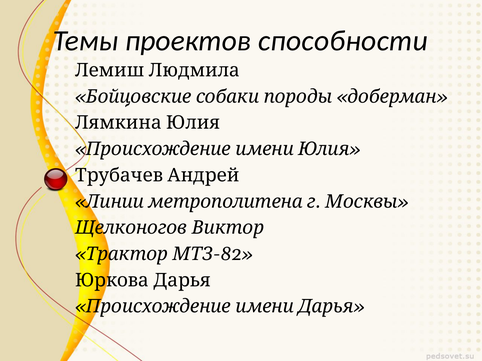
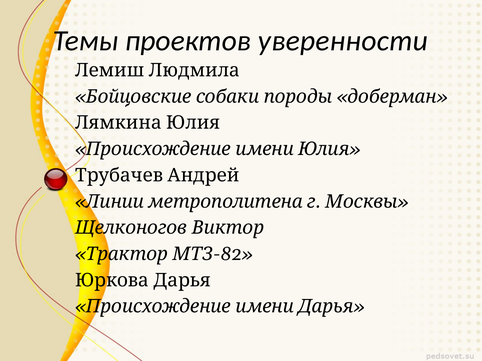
способности: способности -> уверенности
